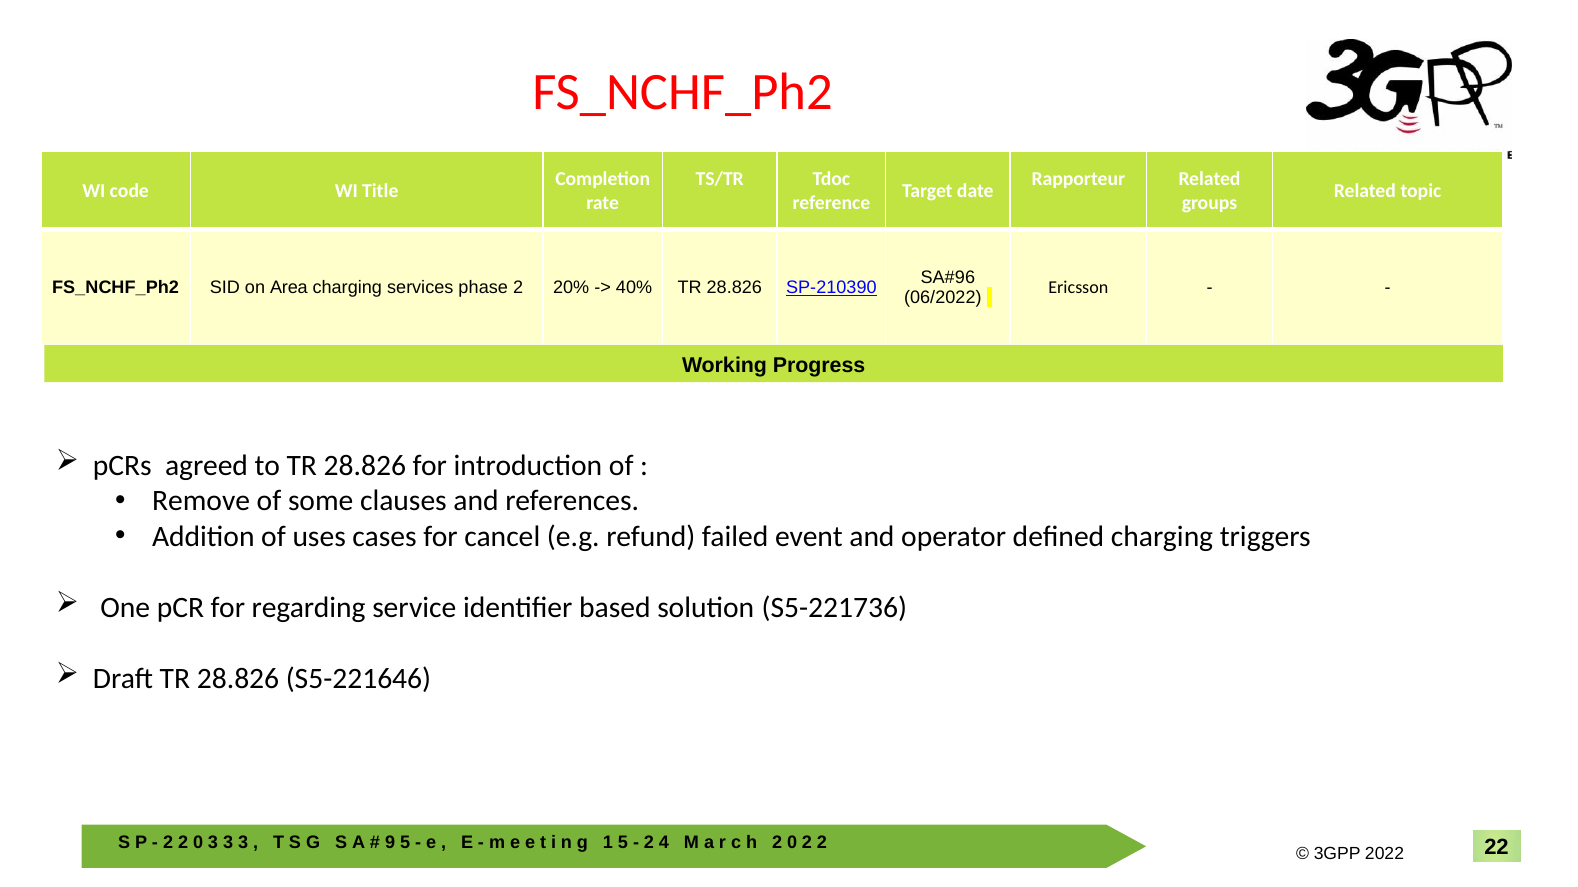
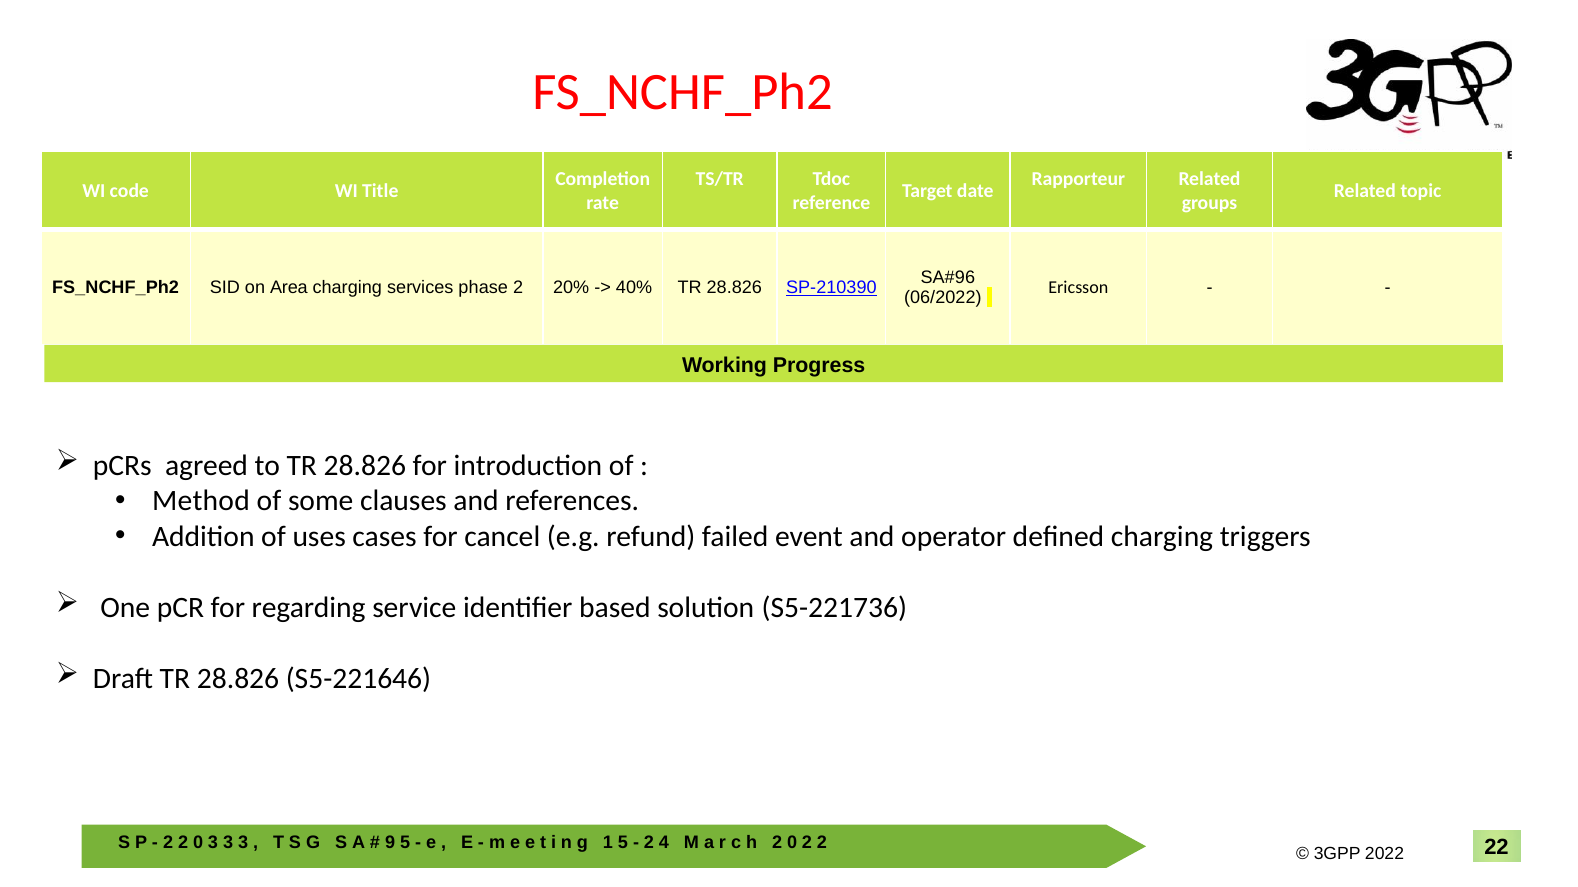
Remove: Remove -> Method
